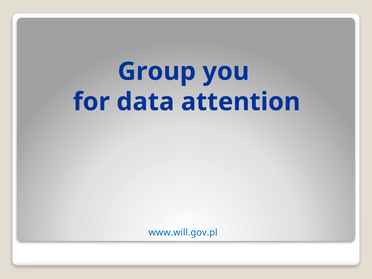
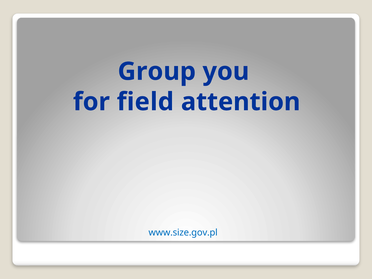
data: data -> field
www.will.gov.pl: www.will.gov.pl -> www.size.gov.pl
